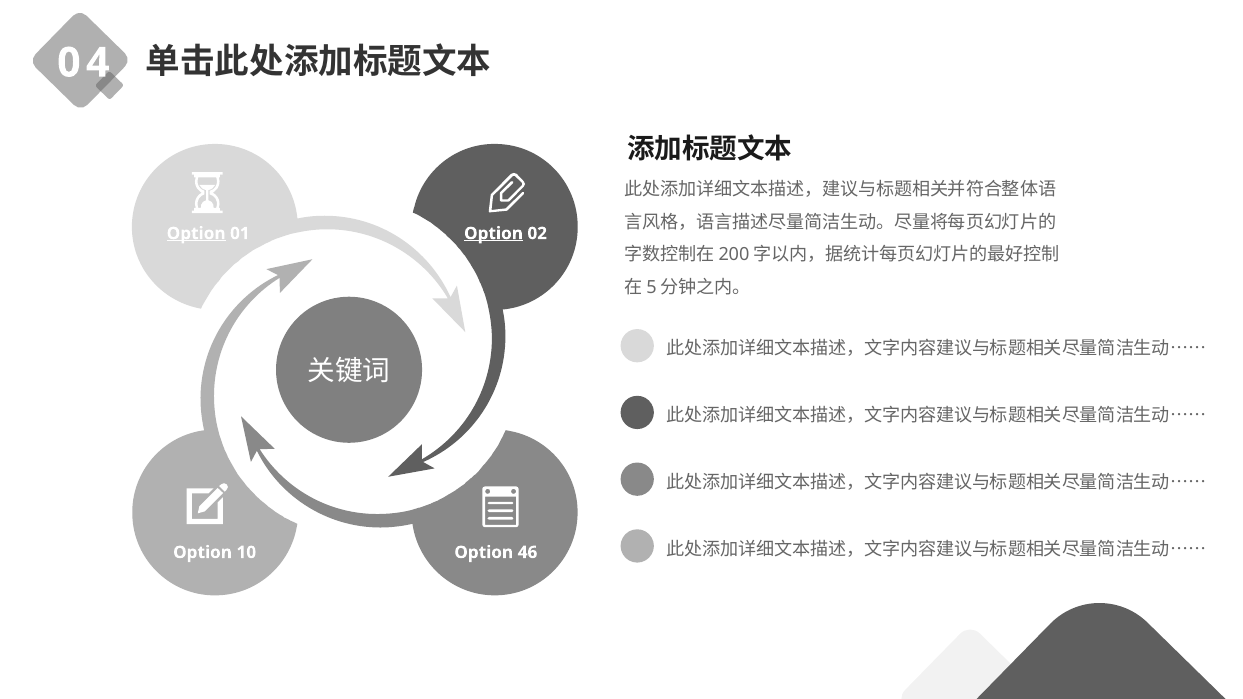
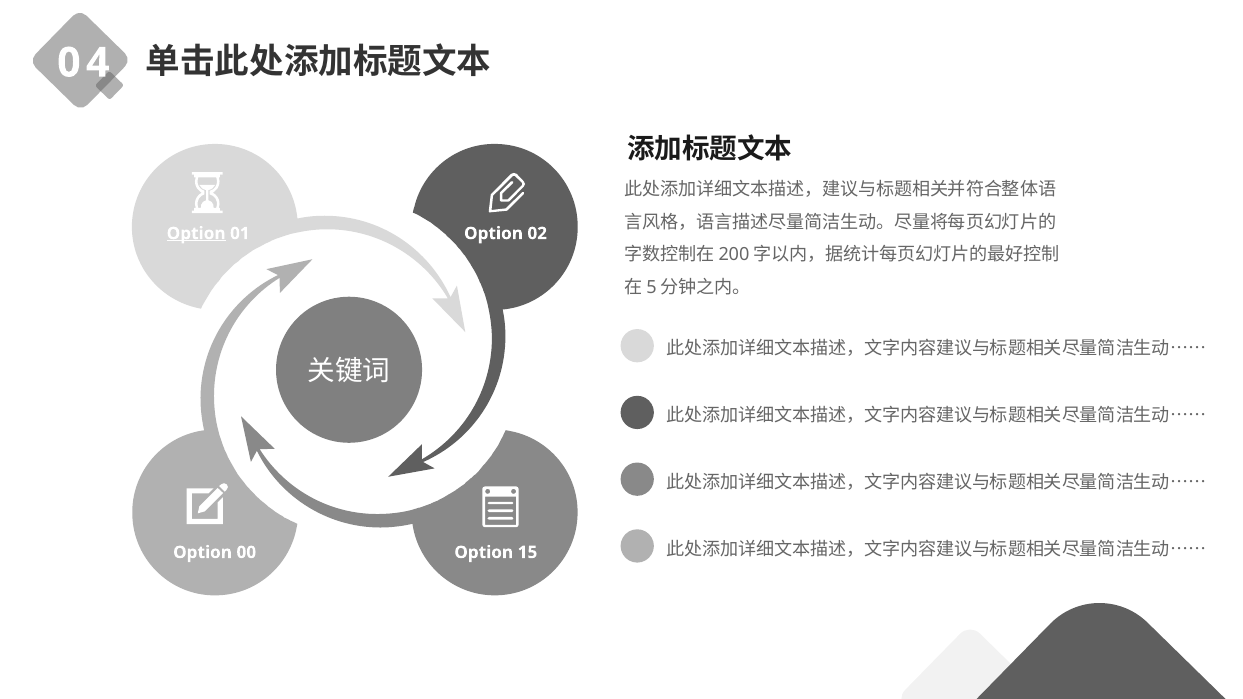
Option at (494, 234) underline: present -> none
10: 10 -> 00
46: 46 -> 15
